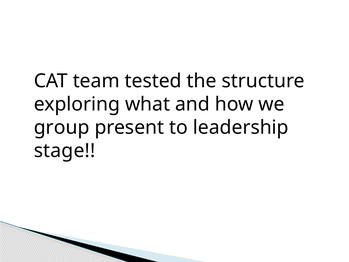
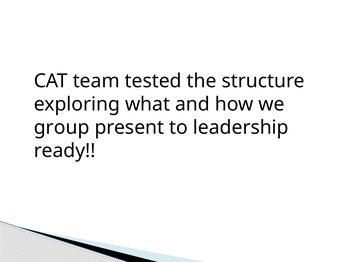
stage: stage -> ready
